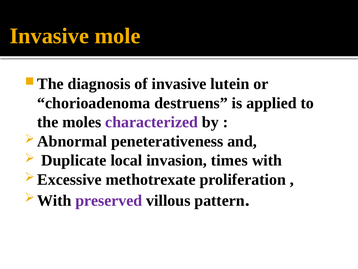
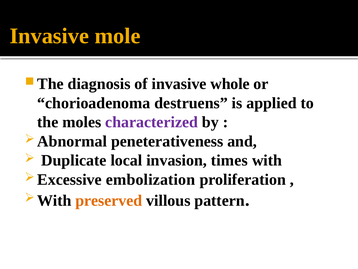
lutein: lutein -> whole
methotrexate: methotrexate -> embolization
preserved colour: purple -> orange
